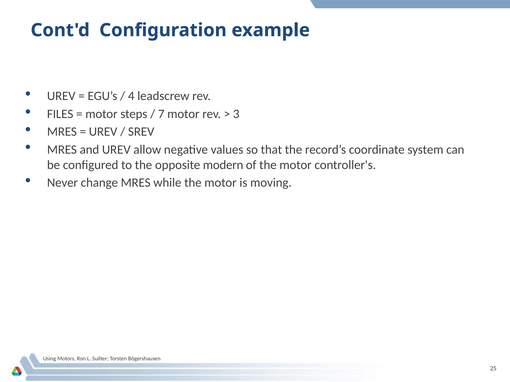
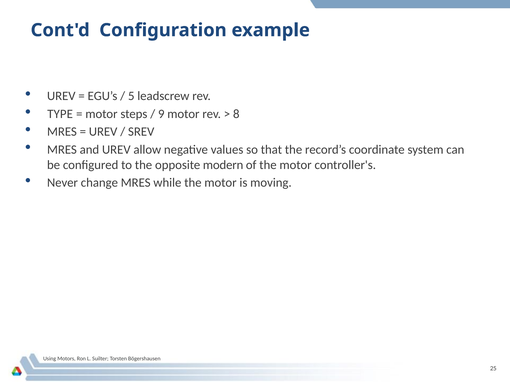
4: 4 -> 5
FILES: FILES -> TYPE
7: 7 -> 9
3: 3 -> 8
